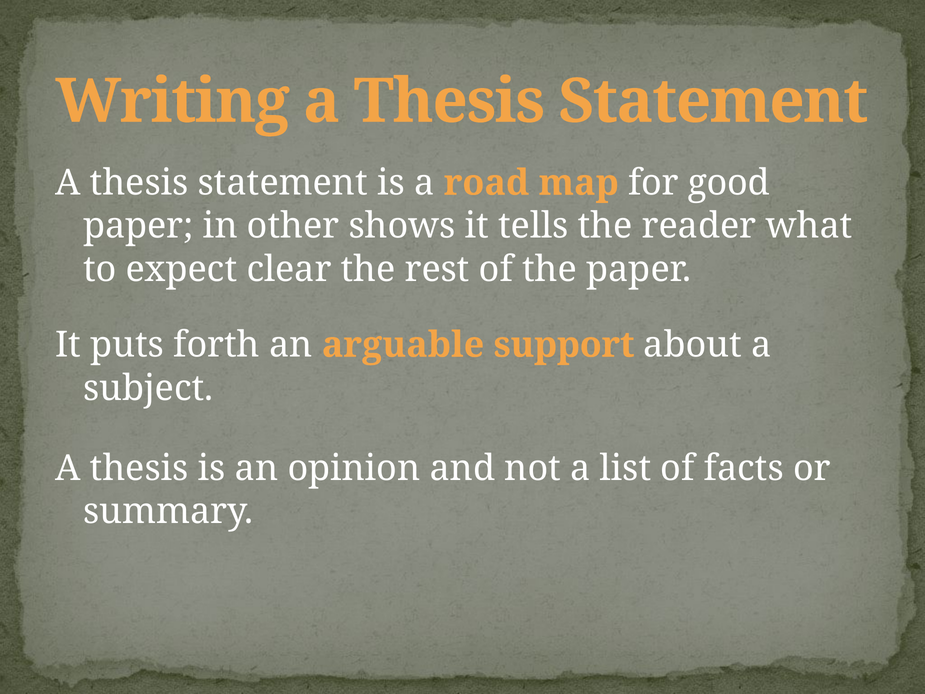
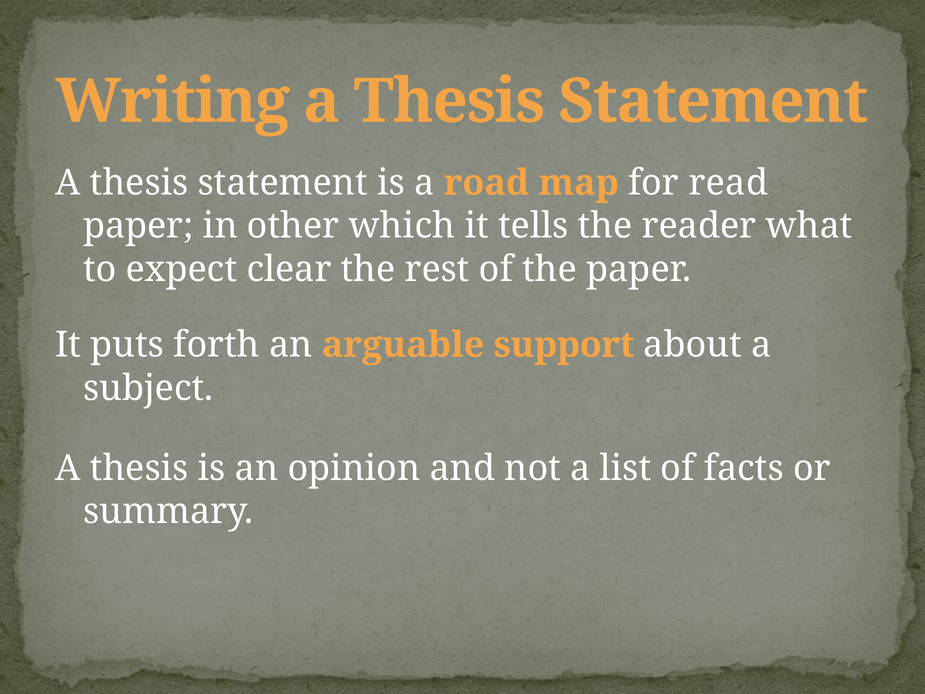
good: good -> read
shows: shows -> which
